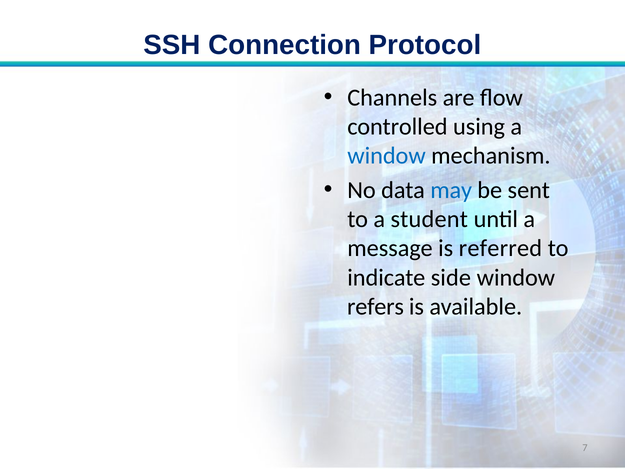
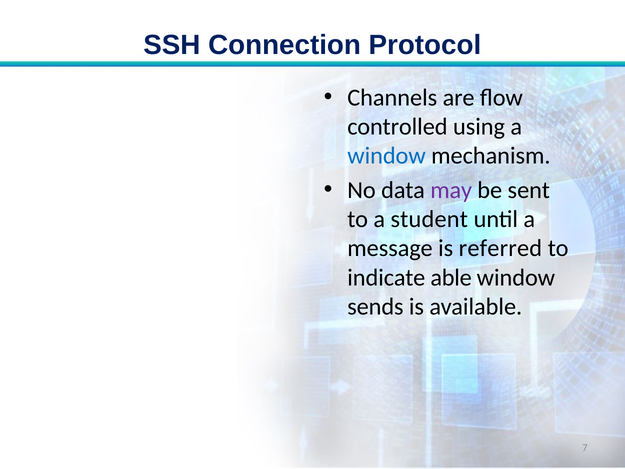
may colour: blue -> purple
side: side -> able
refers: refers -> sends
